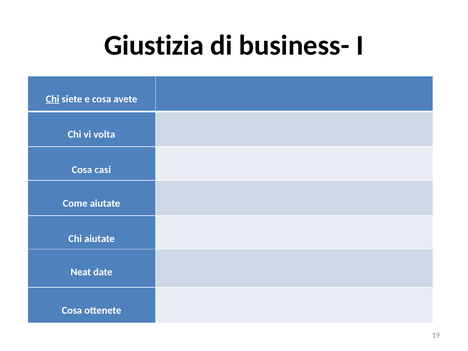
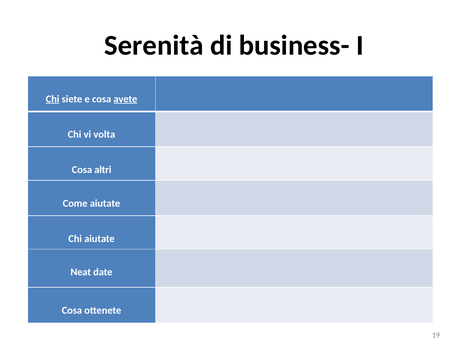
Giustizia: Giustizia -> Serenità
avete underline: none -> present
casi: casi -> altri
